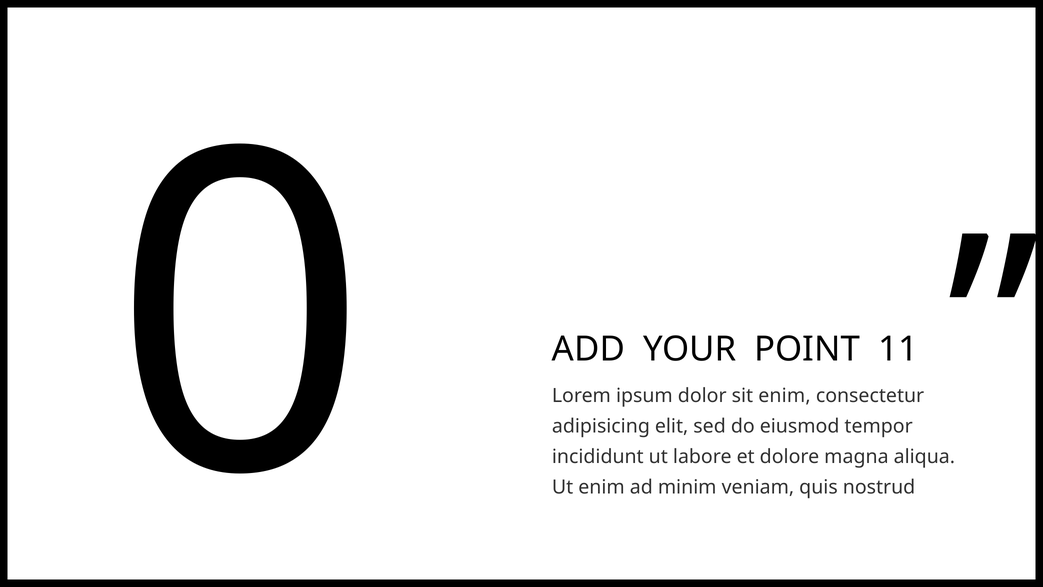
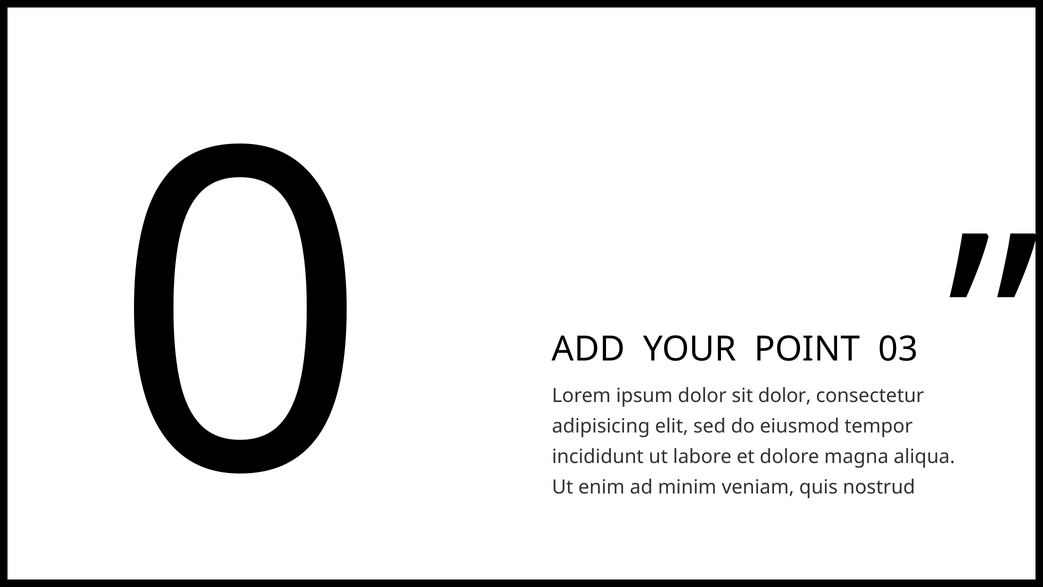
11: 11 -> 03
sit enim: enim -> dolor
